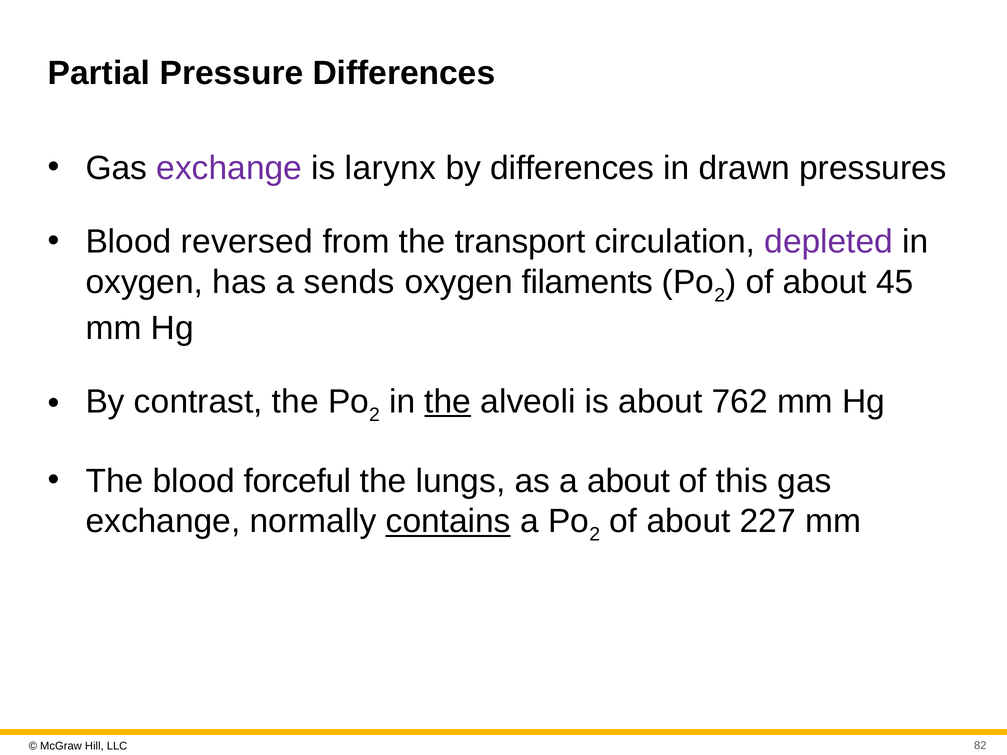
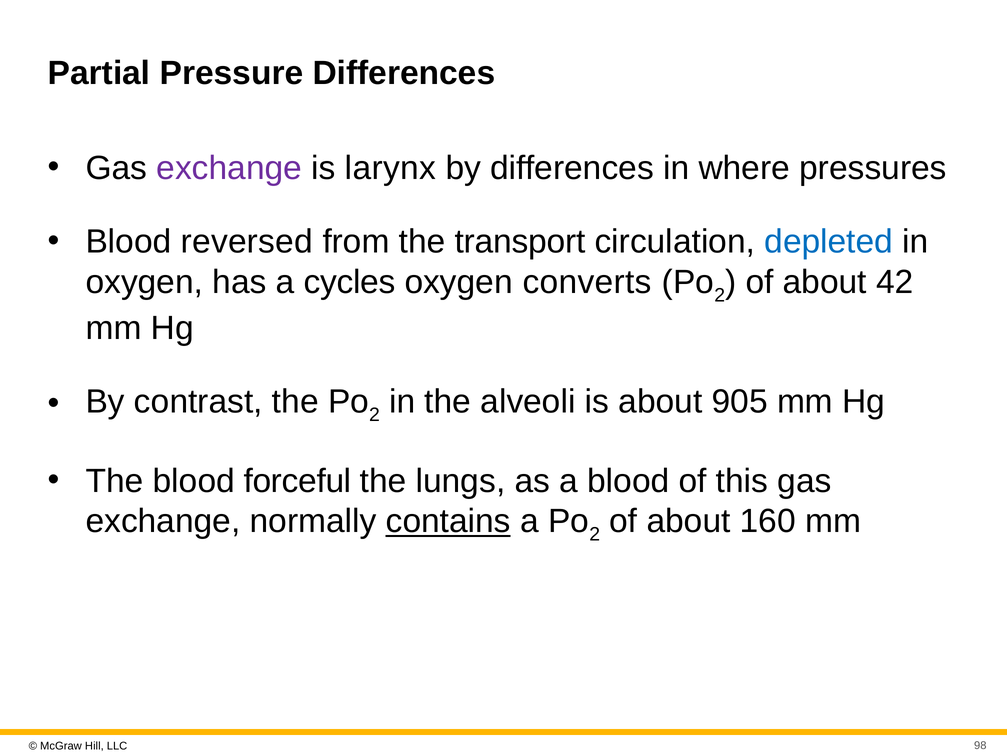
drawn: drawn -> where
depleted colour: purple -> blue
sends: sends -> cycles
filaments: filaments -> converts
45: 45 -> 42
the at (448, 402) underline: present -> none
762: 762 -> 905
a about: about -> blood
227: 227 -> 160
82: 82 -> 98
